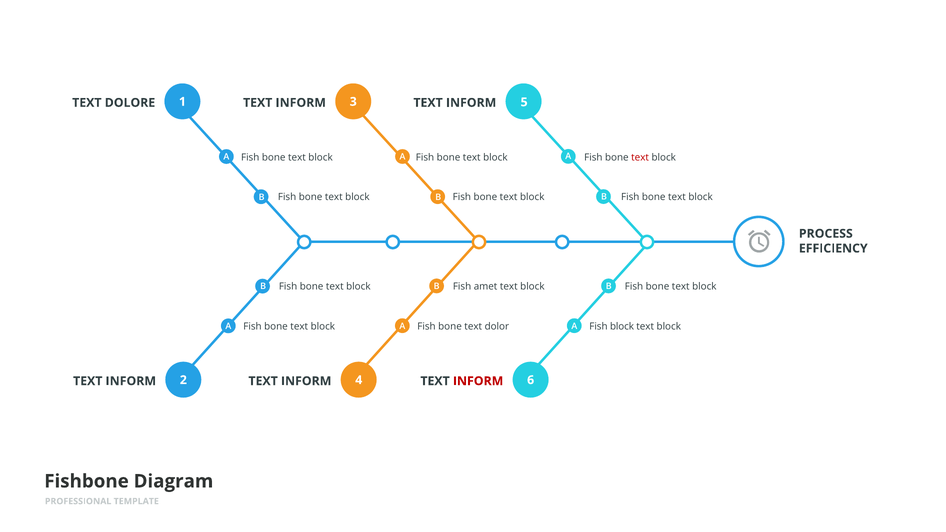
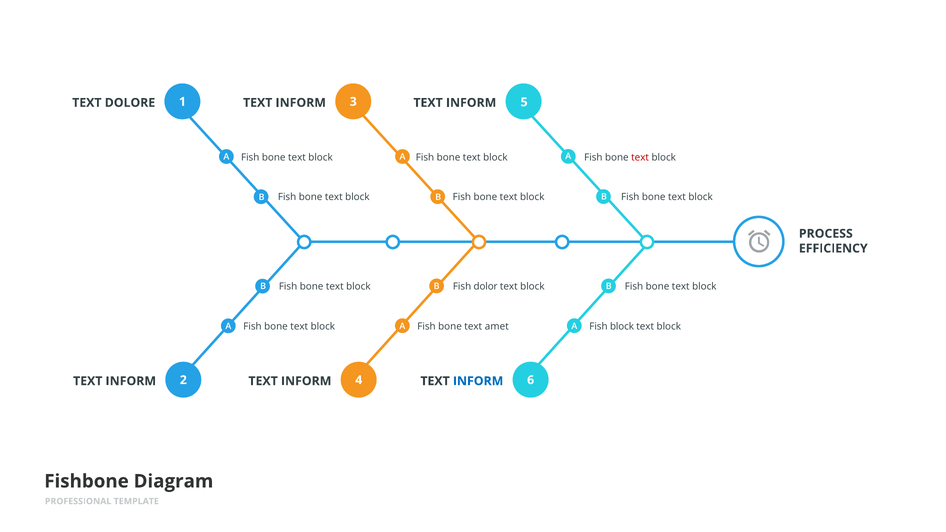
amet: amet -> dolor
dolor: dolor -> amet
INFORM at (478, 381) colour: red -> blue
